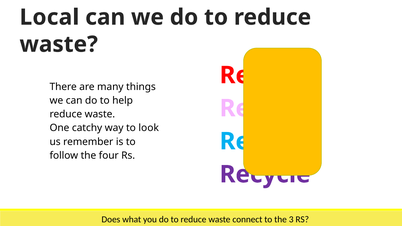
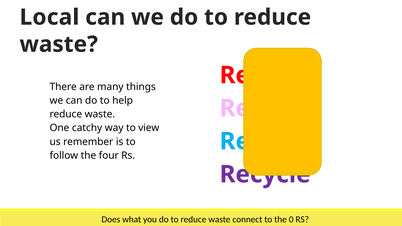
look: look -> view
3: 3 -> 0
